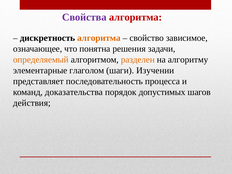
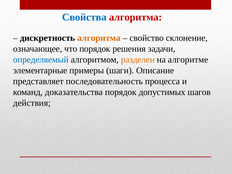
Свойства colour: purple -> blue
зависимое: зависимое -> склонение
что понятна: понятна -> порядок
определяемый colour: orange -> blue
алгоритму: алгоритму -> алгоритме
глаголом: глаголом -> примеры
Изучении: Изучении -> Описание
